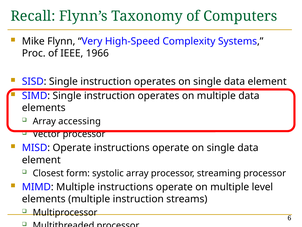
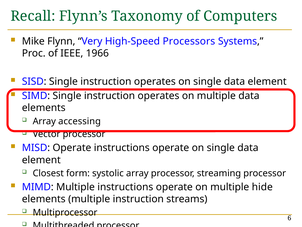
Complexity: Complexity -> Processors
level: level -> hide
